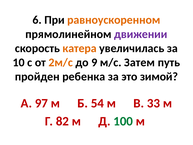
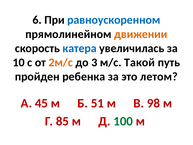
равноускоренном colour: orange -> blue
движении colour: purple -> orange
катера colour: orange -> blue
9: 9 -> 3
Затем: Затем -> Такой
зимой: зимой -> летом
97: 97 -> 45
54: 54 -> 51
33: 33 -> 98
82: 82 -> 85
